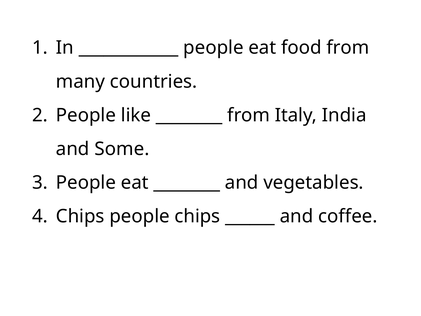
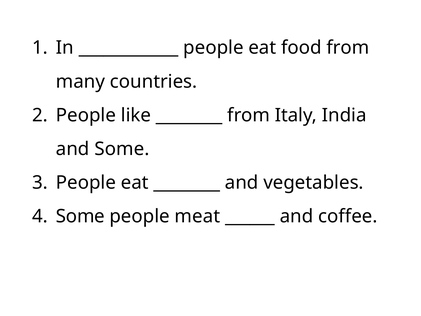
Chips at (80, 216): Chips -> Some
people chips: chips -> meat
